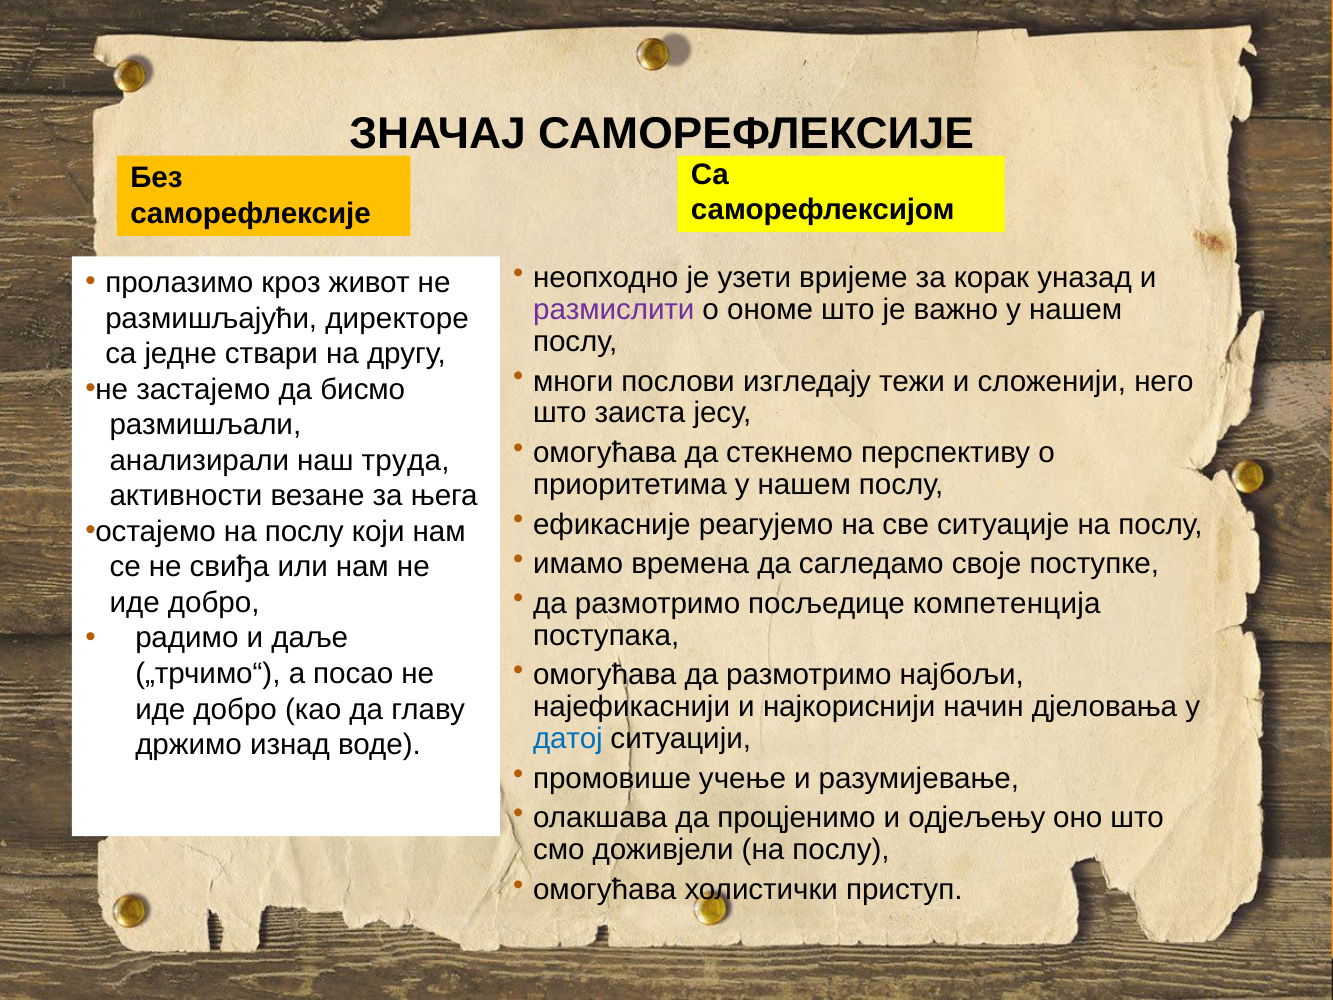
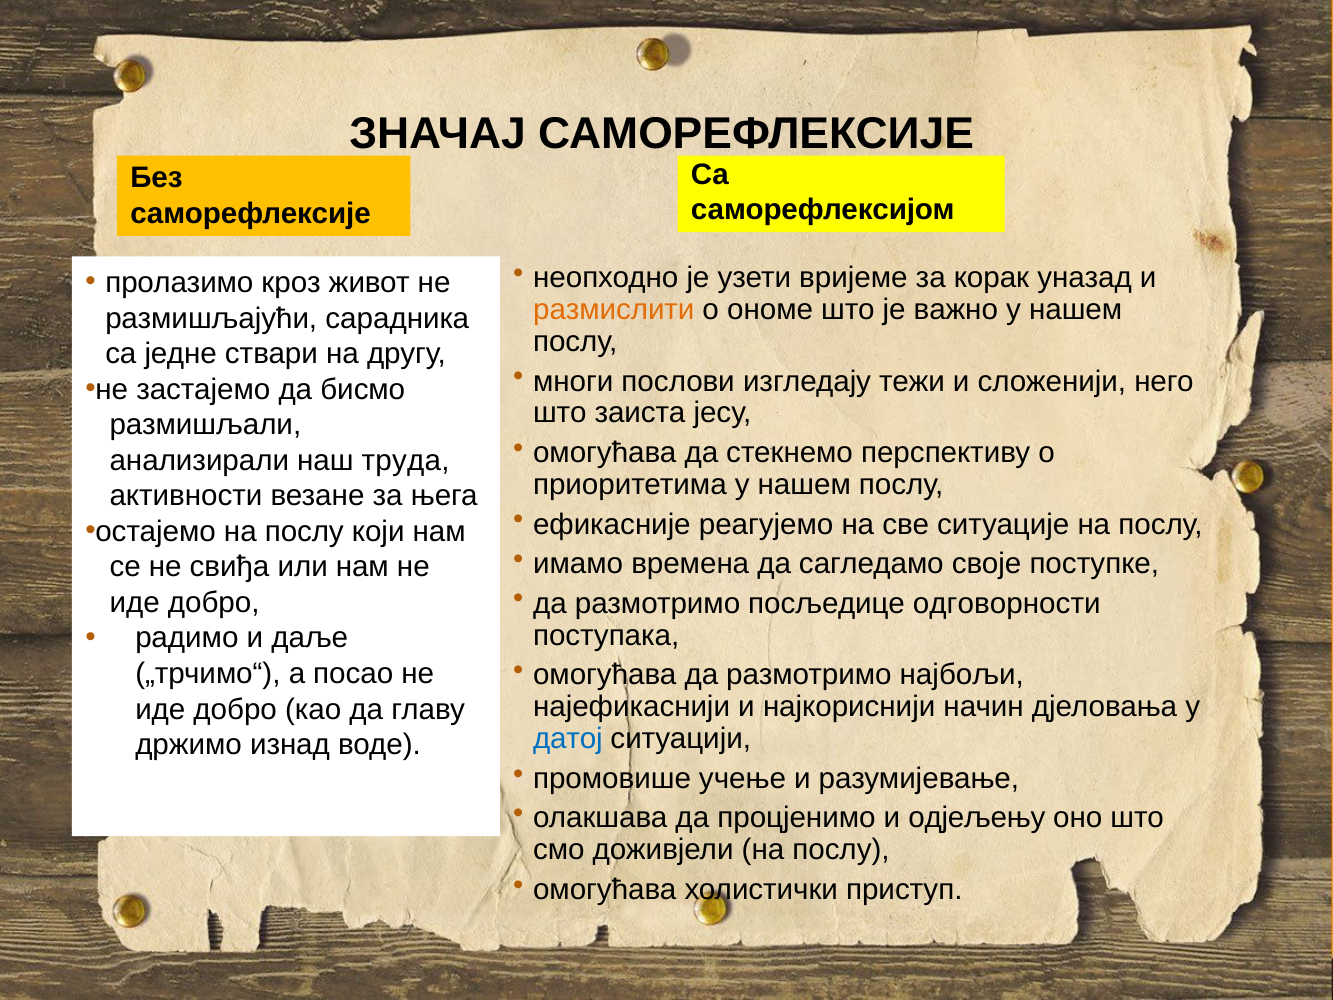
размислити colour: purple -> orange
директоре: директоре -> сарадника
компетенција: компетенција -> одговорности
